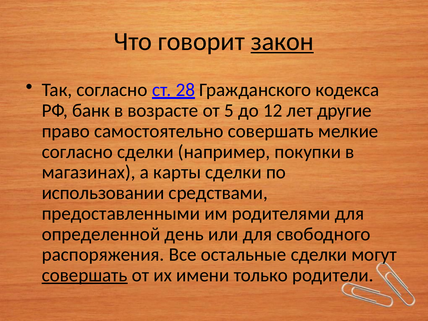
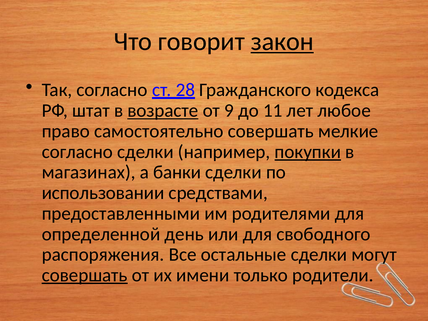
банк: банк -> штат
возрасте underline: none -> present
5: 5 -> 9
12: 12 -> 11
другие: другие -> любое
покупки underline: none -> present
карты: карты -> банки
